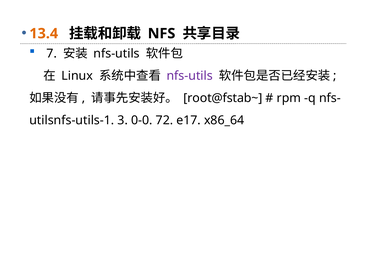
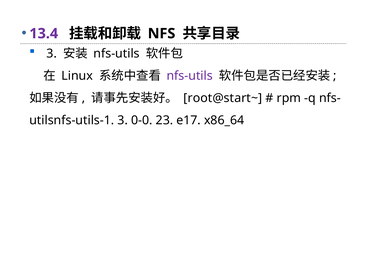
13.4 colour: orange -> purple
7 at (52, 54): 7 -> 3
root@fstab~: root@fstab~ -> root@start~
72: 72 -> 23
